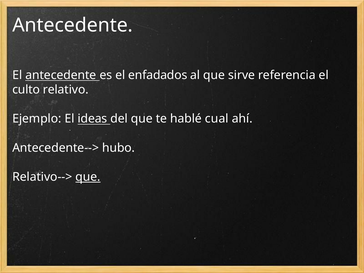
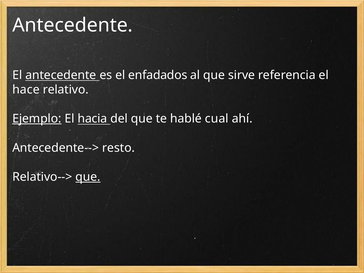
culto: culto -> hace
Ejemplo underline: none -> present
ideas: ideas -> hacia
hubo: hubo -> resto
